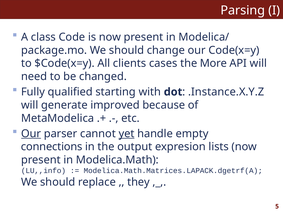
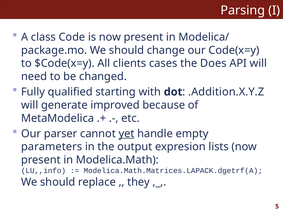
More: More -> Does
.Instance.X.Y.Z: .Instance.X.Y.Z -> .Addition.X.Y.Z
Our at (31, 134) underline: present -> none
connections: connections -> parameters
